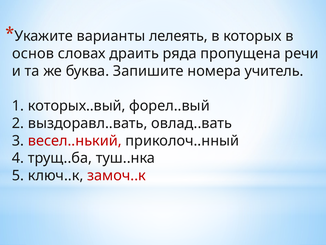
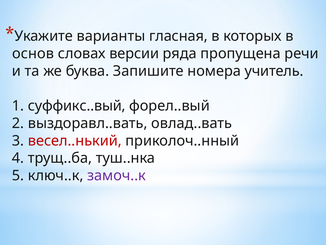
лелеять: лелеять -> гласная
драить: драить -> версии
которых..вый: которых..вый -> суффикс..вый
замоч..к colour: red -> purple
